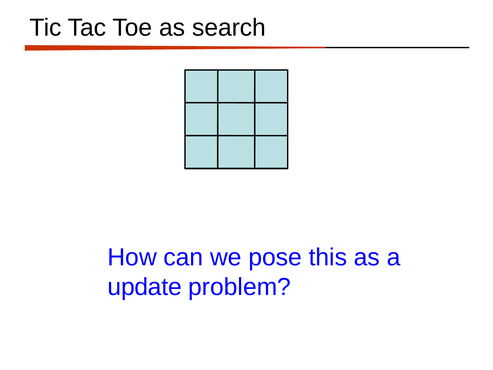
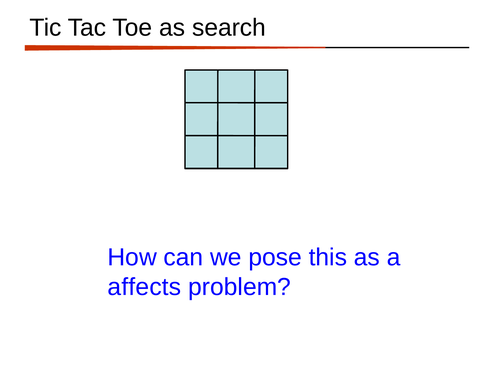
update: update -> affects
